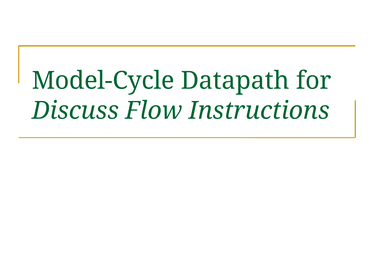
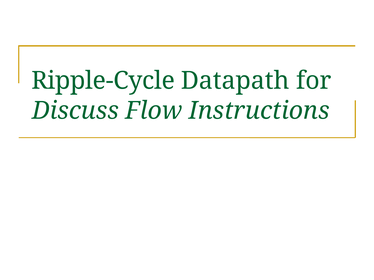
Model-Cycle: Model-Cycle -> Ripple-Cycle
